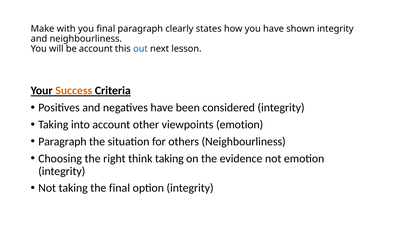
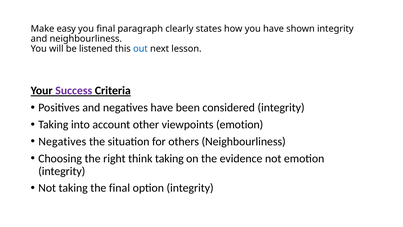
with: with -> easy
be account: account -> listened
Success colour: orange -> purple
Paragraph at (62, 141): Paragraph -> Negatives
